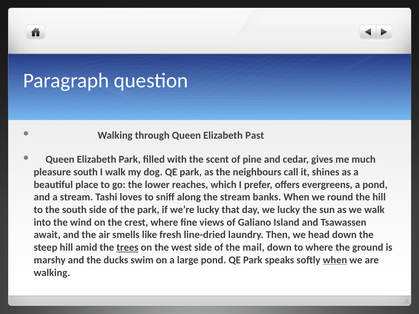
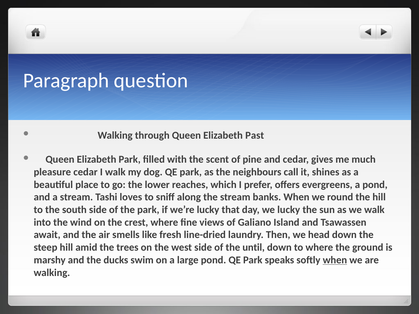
pleasure south: south -> cedar
trees underline: present -> none
mail: mail -> until
